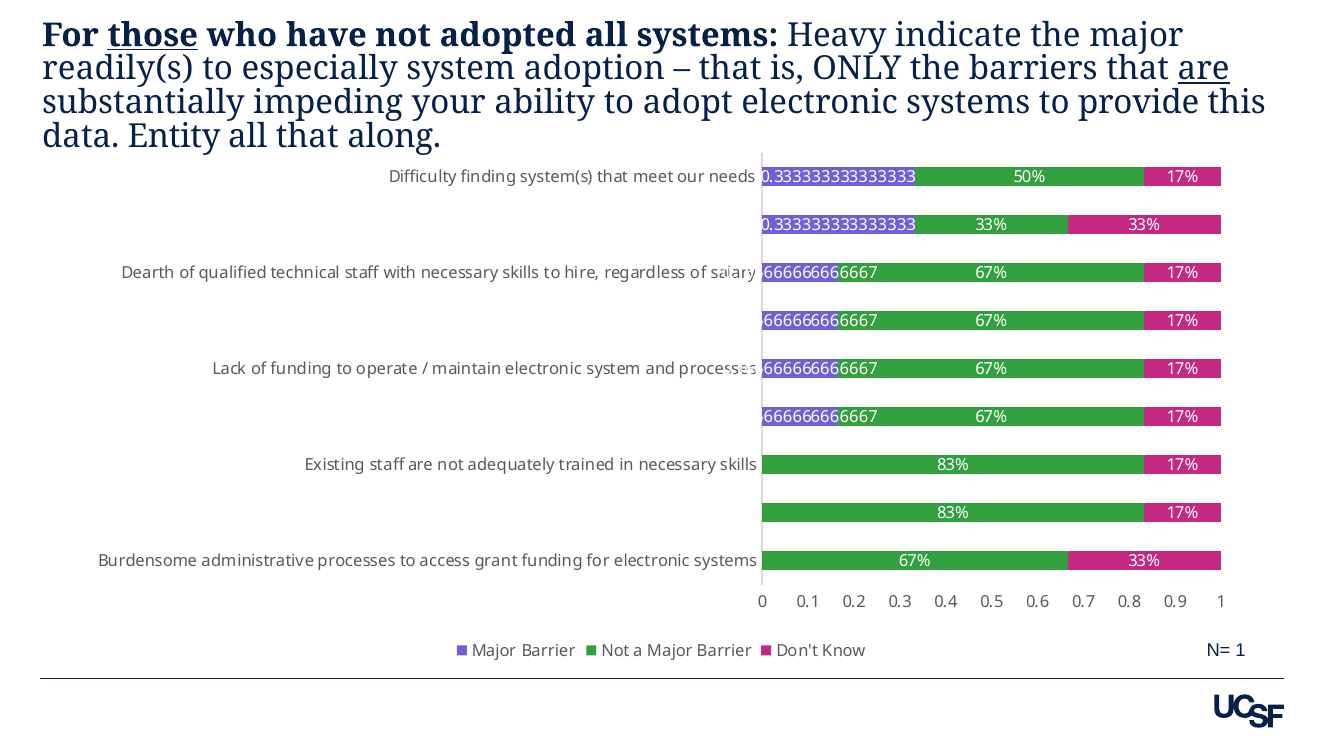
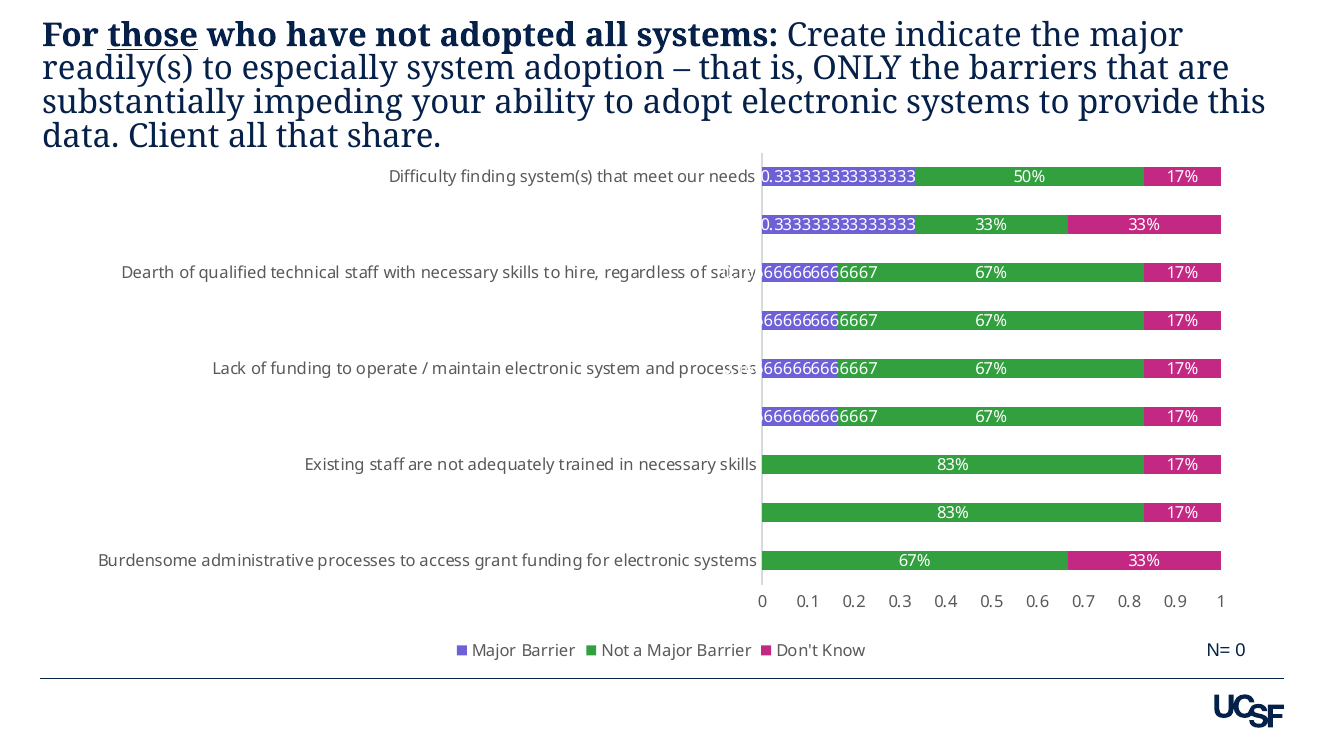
Heavy: Heavy -> Create
are at (1204, 69) underline: present -> none
Entity: Entity -> Client
along: along -> share
N= 1: 1 -> 0
